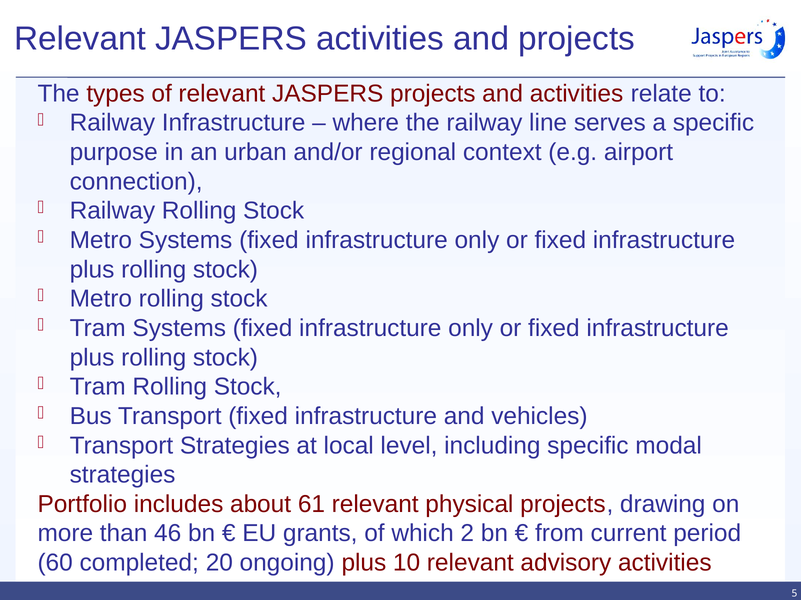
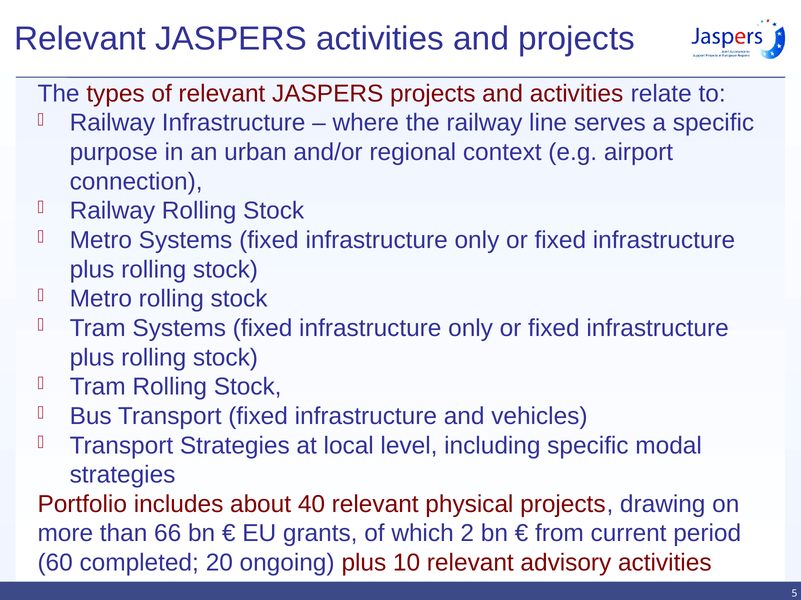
61: 61 -> 40
46: 46 -> 66
